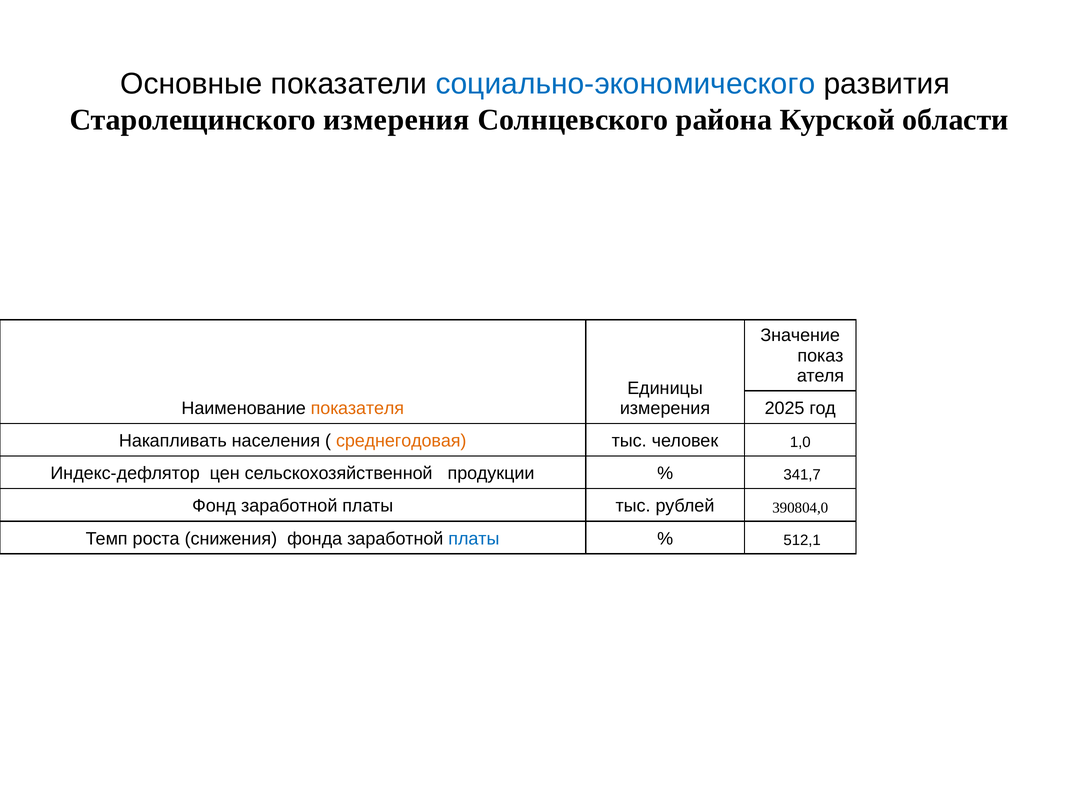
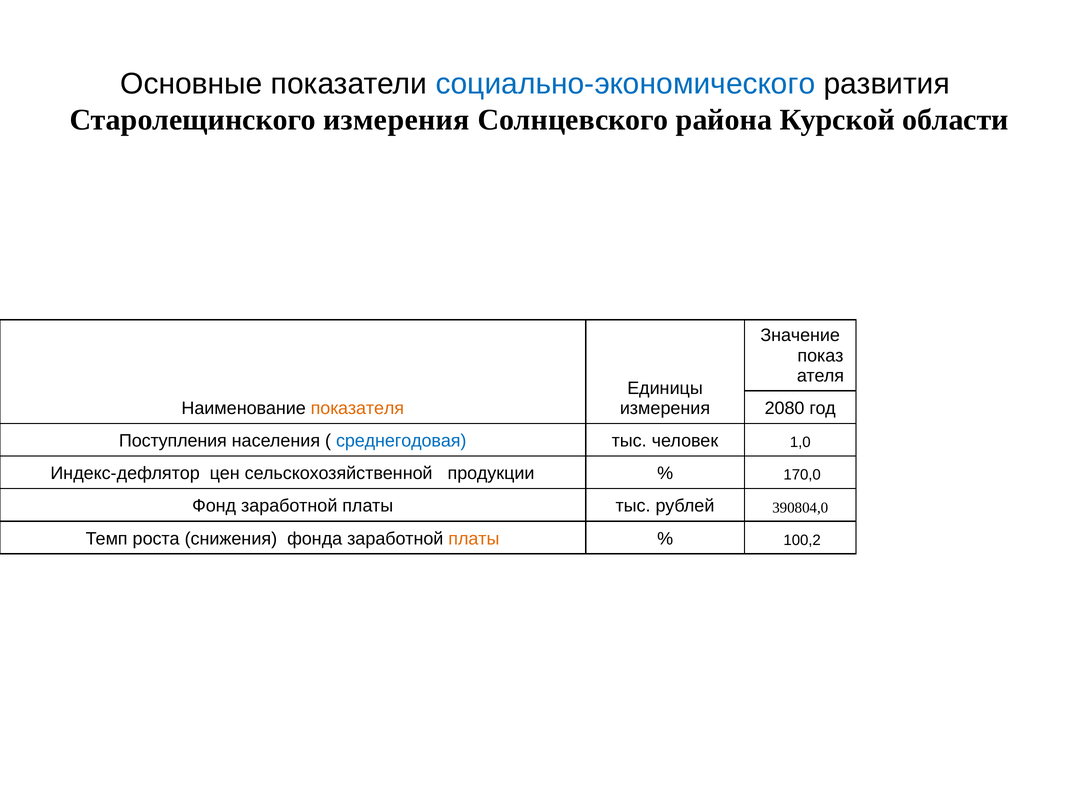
2025: 2025 -> 2080
Накапливать: Накапливать -> Поступления
среднегодовая colour: orange -> blue
341,7: 341,7 -> 170,0
платы at (474, 539) colour: blue -> orange
512,1: 512,1 -> 100,2
